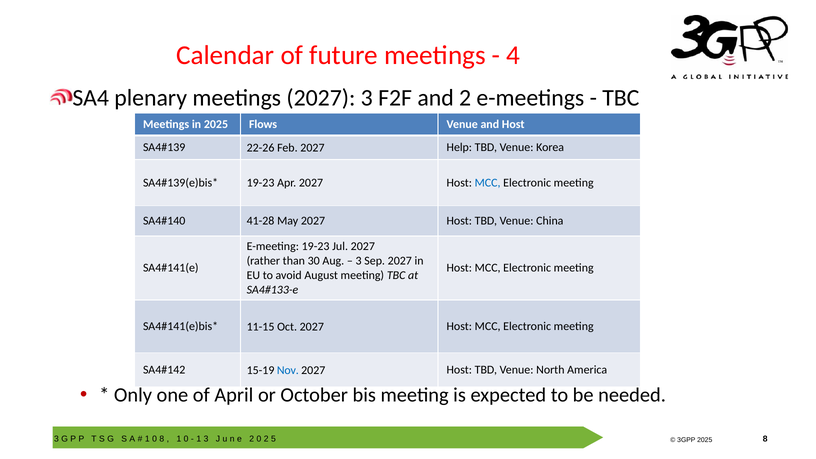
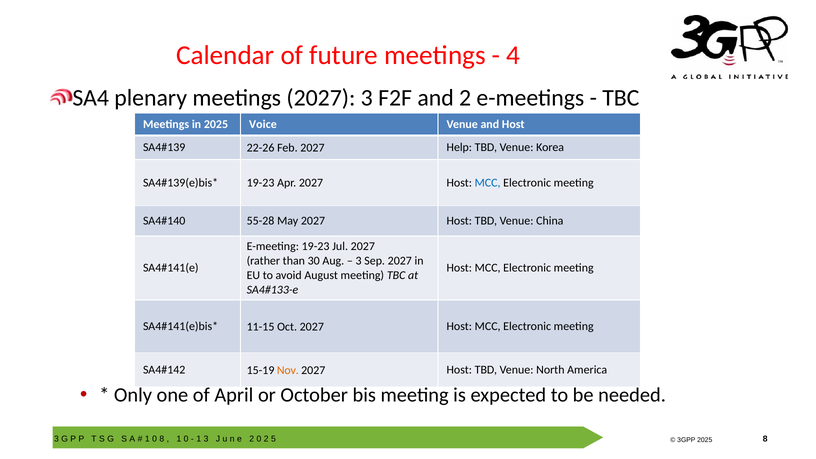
Flows: Flows -> Voice
41-28: 41-28 -> 55-28
Nov colour: blue -> orange
